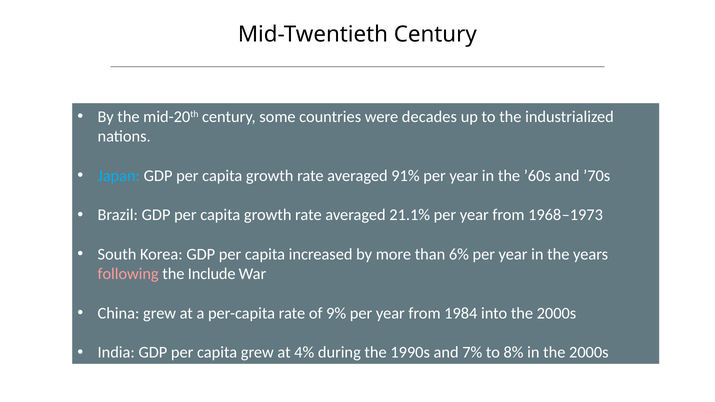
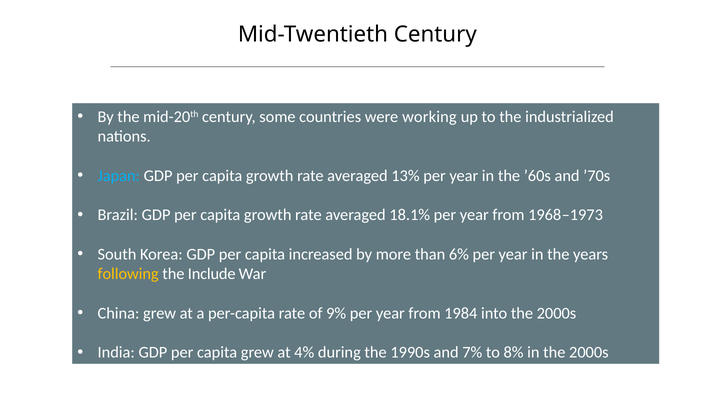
decades: decades -> working
91%: 91% -> 13%
21.1%: 21.1% -> 18.1%
following colour: pink -> yellow
